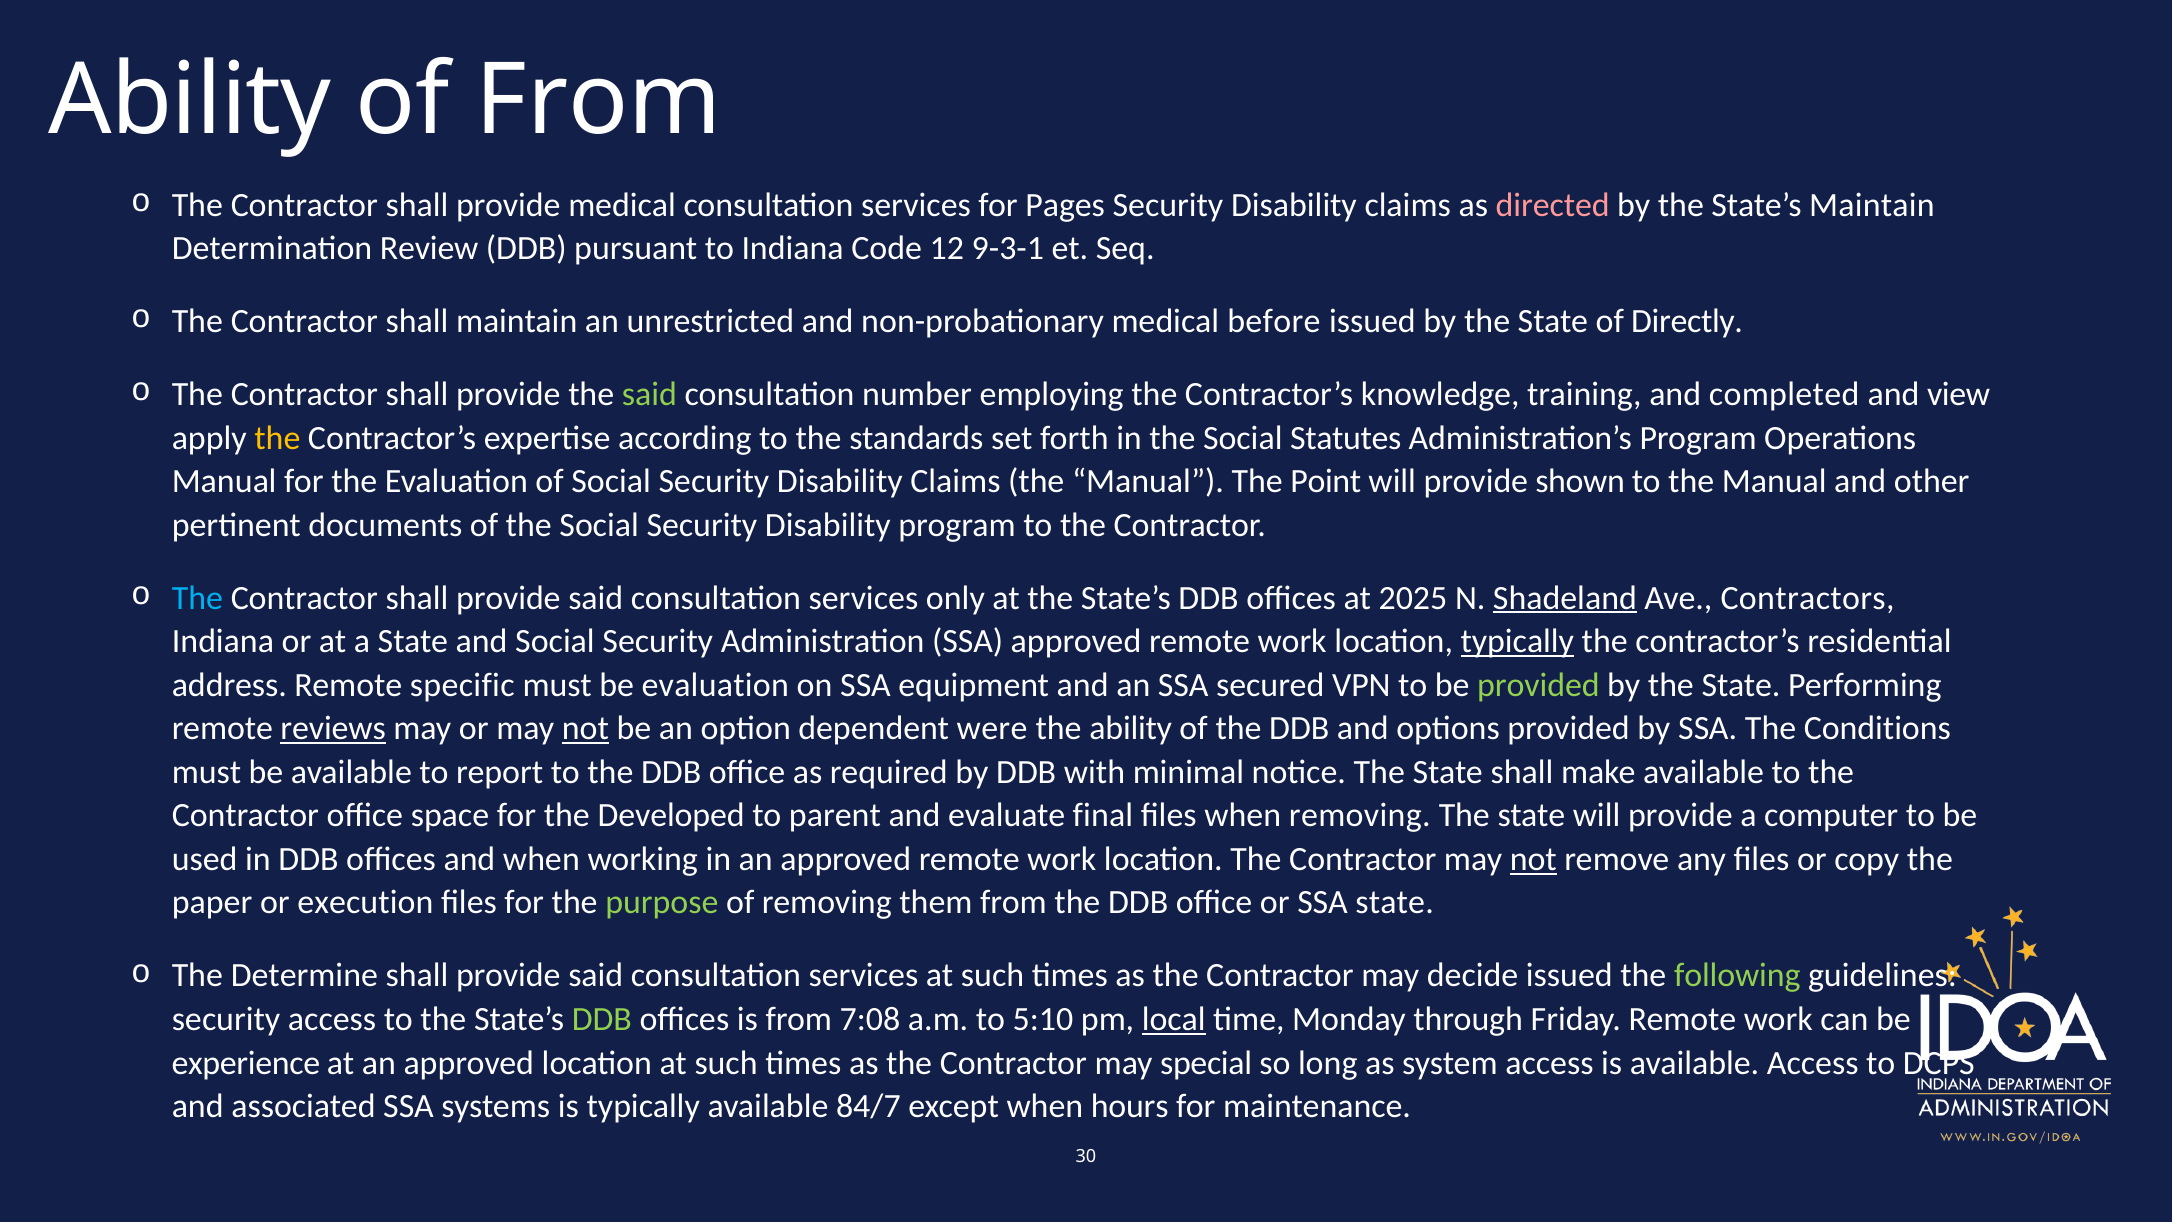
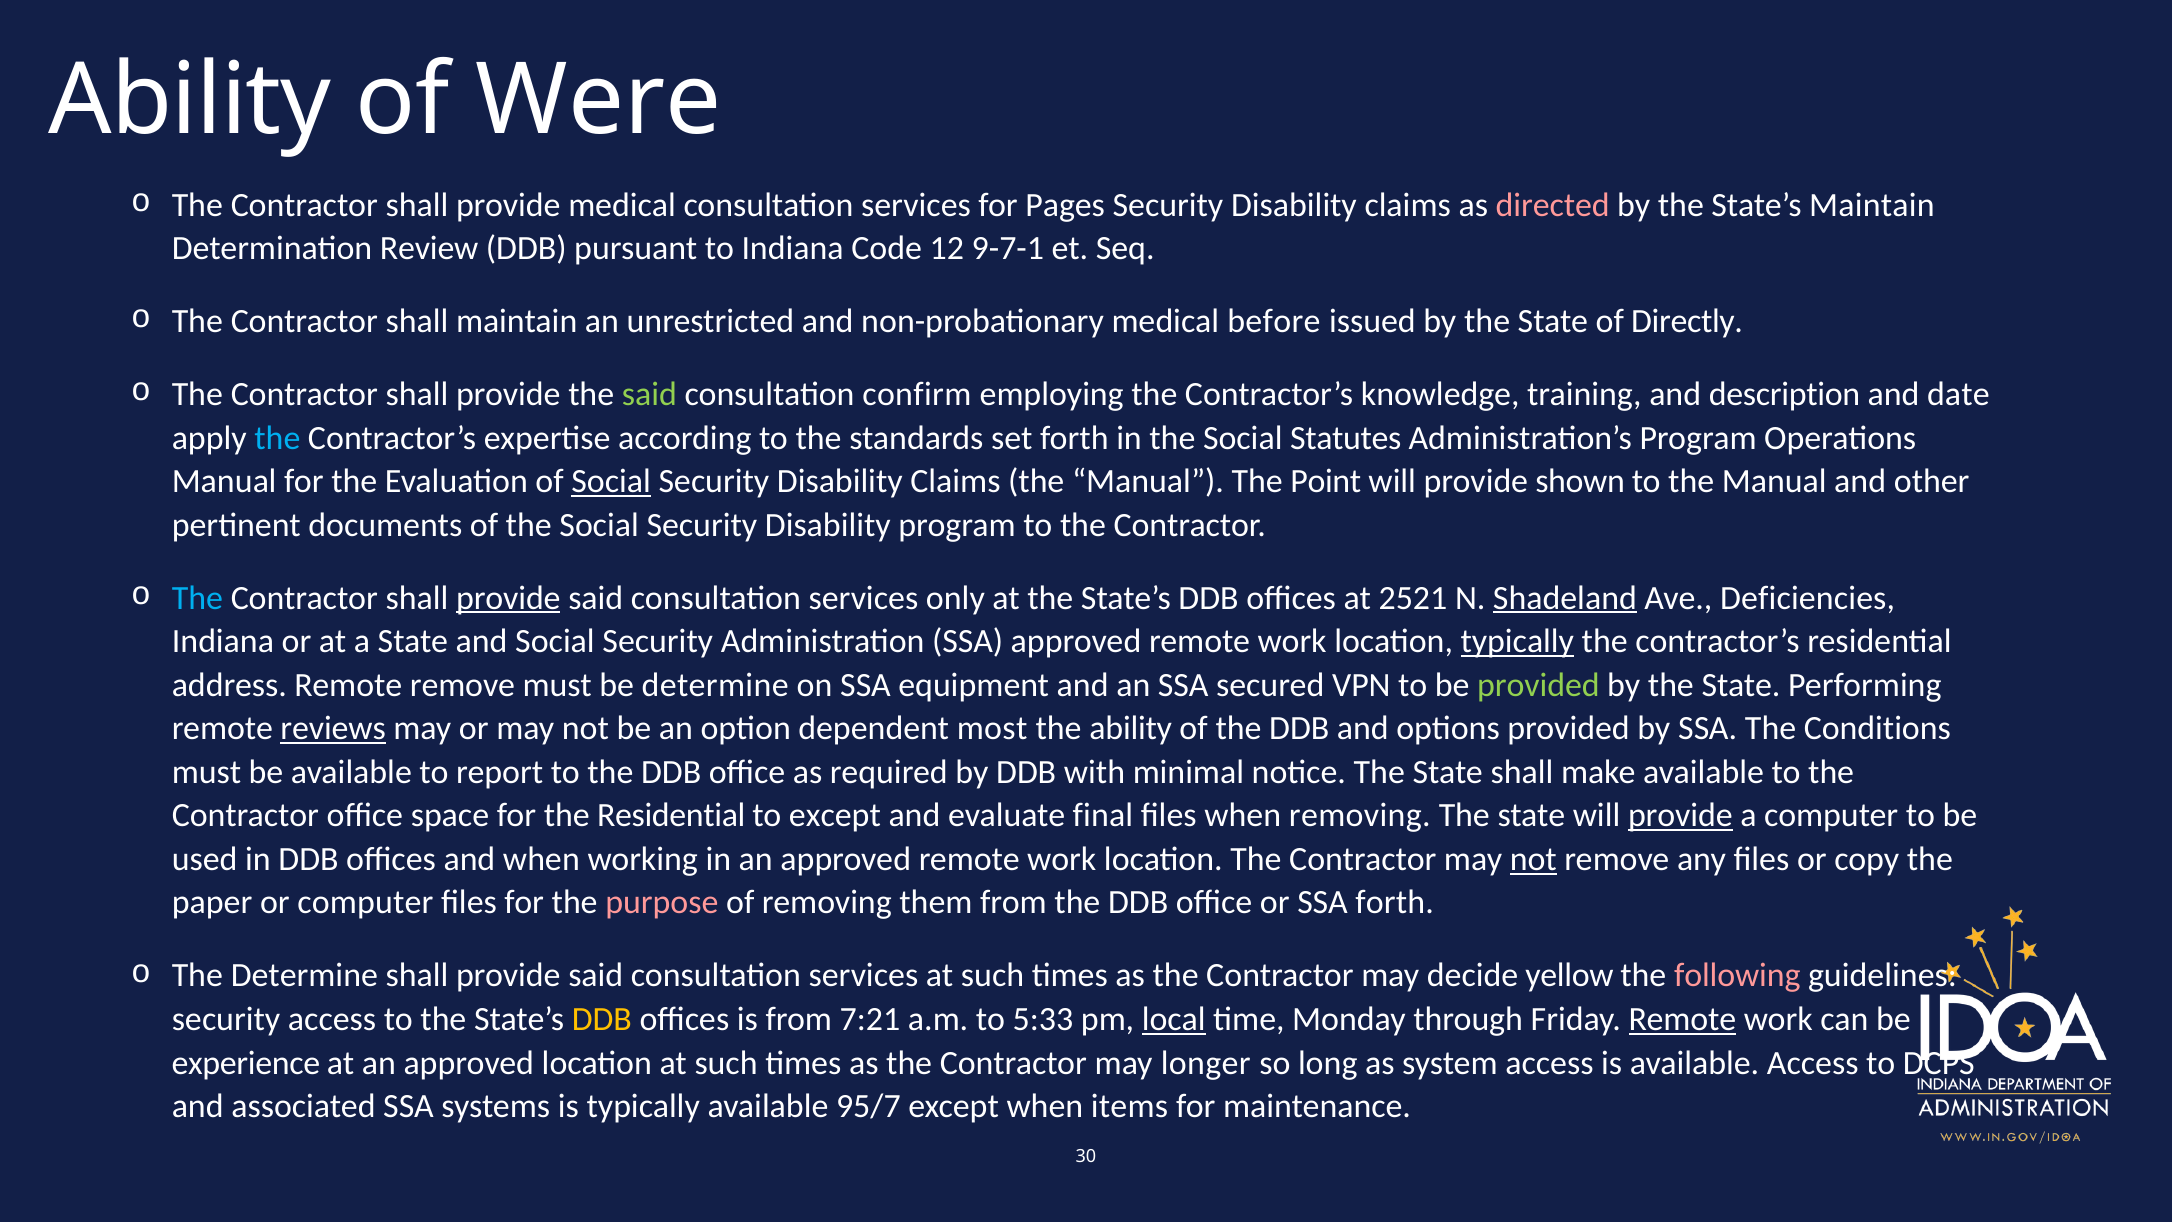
of From: From -> Were
9-3-1: 9-3-1 -> 9-7-1
number: number -> confirm
completed: completed -> description
view: view -> date
the at (277, 438) colour: yellow -> light blue
Social at (611, 481) underline: none -> present
provide at (508, 598) underline: none -> present
2025: 2025 -> 2521
Contractors: Contractors -> Deficiencies
Remote specific: specific -> remove
be evaluation: evaluation -> determine
not at (585, 728) underline: present -> none
were: were -> most
the Developed: Developed -> Residential
to parent: parent -> except
provide at (1680, 815) underline: none -> present
or execution: execution -> computer
purpose colour: light green -> pink
SSA state: state -> forth
decide issued: issued -> yellow
following colour: light green -> pink
DDB at (602, 1019) colour: light green -> yellow
7:08: 7:08 -> 7:21
5:10: 5:10 -> 5:33
Remote at (1682, 1019) underline: none -> present
special: special -> longer
84/7: 84/7 -> 95/7
hours: hours -> items
